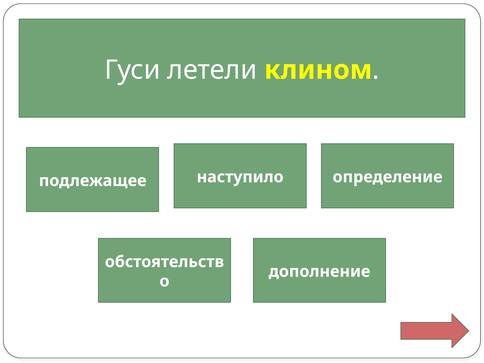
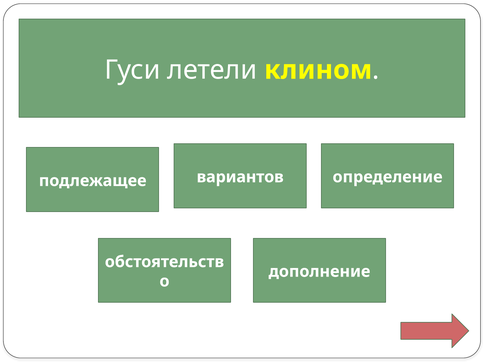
наступило: наступило -> вариантов
